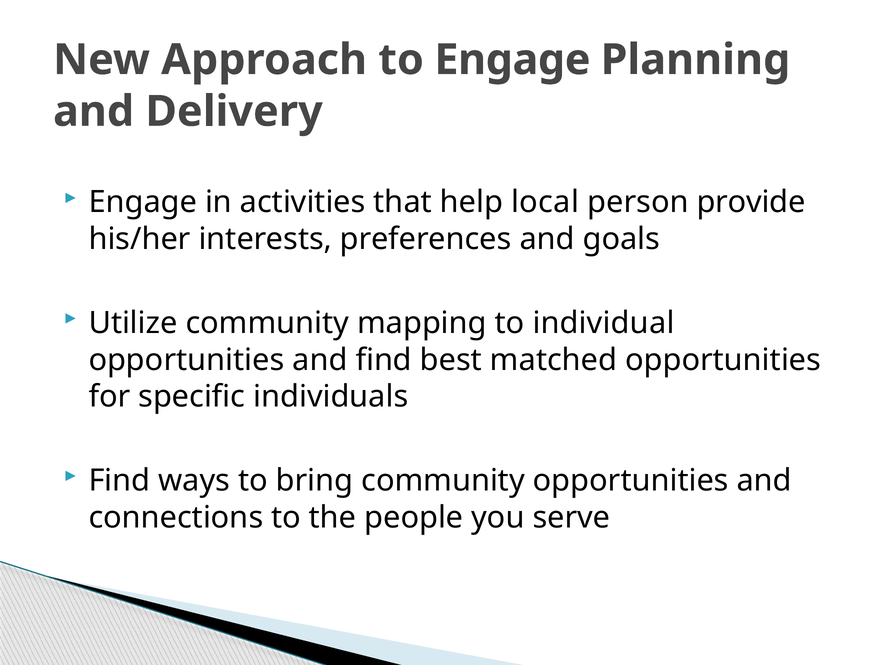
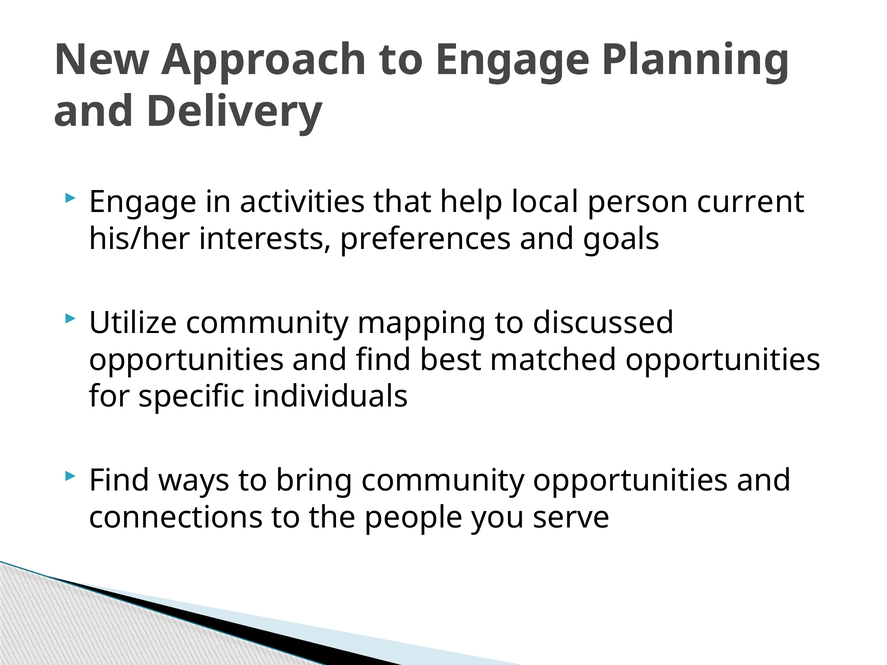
provide: provide -> current
individual: individual -> discussed
